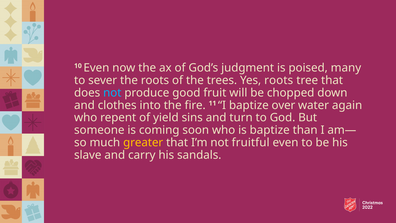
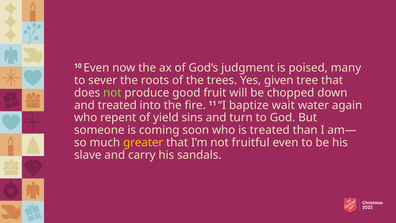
Yes roots: roots -> given
not at (112, 93) colour: light blue -> light green
and clothes: clothes -> treated
over: over -> wait
is baptize: baptize -> treated
